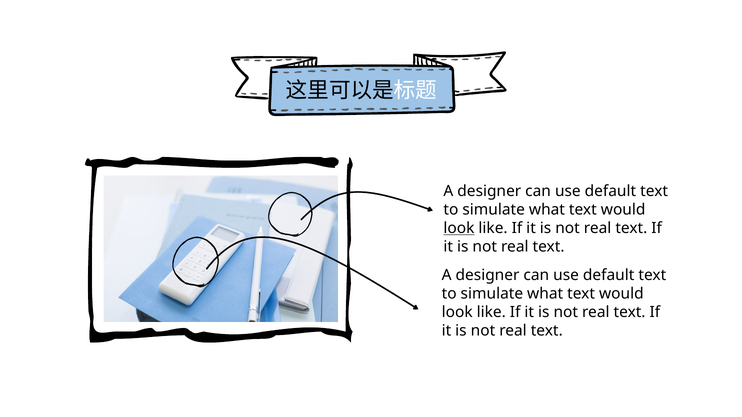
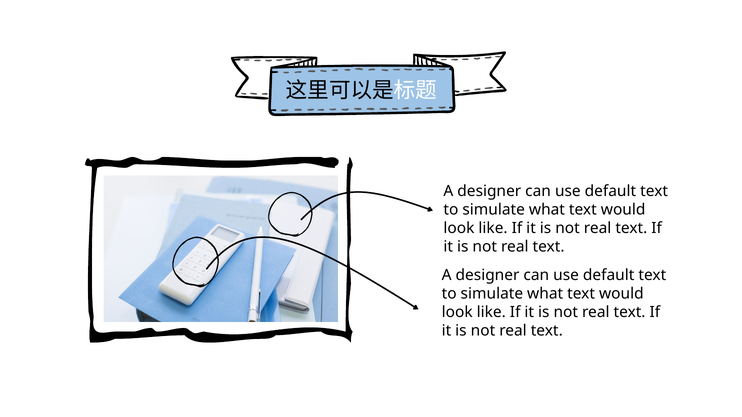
look at (459, 228) underline: present -> none
